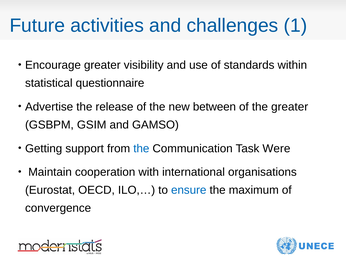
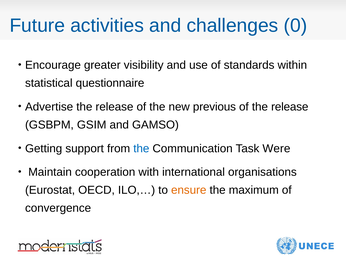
1: 1 -> 0
between: between -> previous
of the greater: greater -> release
ensure colour: blue -> orange
